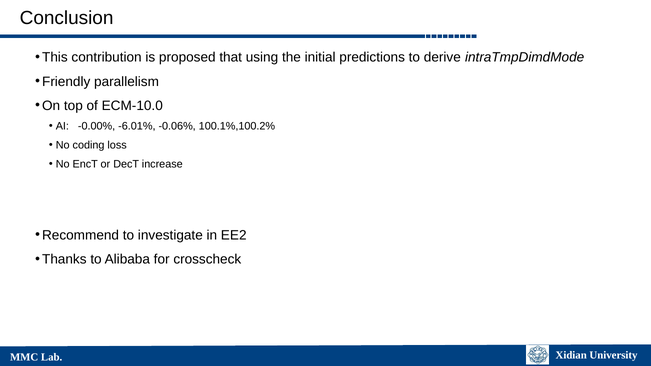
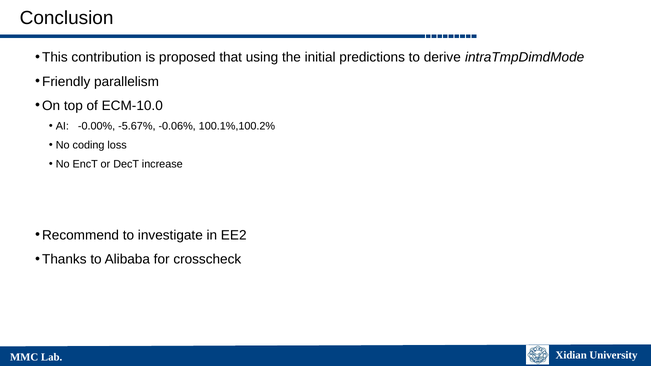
-6.01%: -6.01% -> -5.67%
